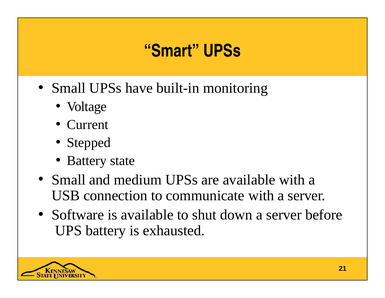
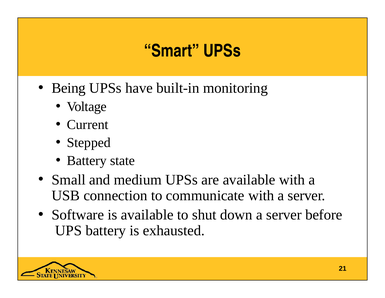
Small at (69, 88): Small -> Being
